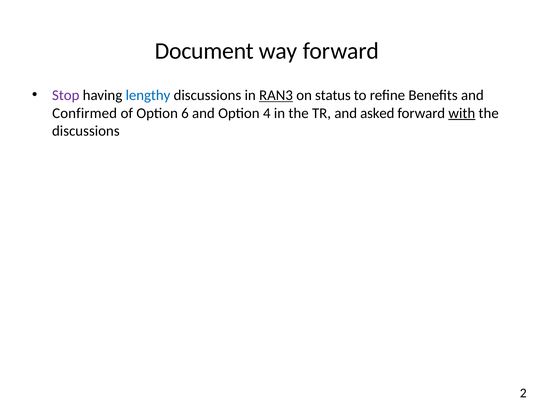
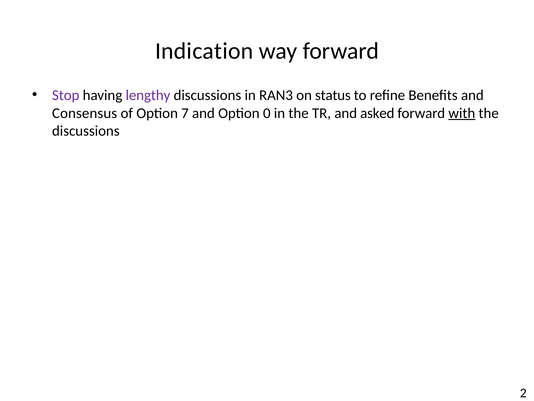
Document: Document -> Indication
lengthy colour: blue -> purple
RAN3 underline: present -> none
Confirmed: Confirmed -> Consensus
6: 6 -> 7
4: 4 -> 0
